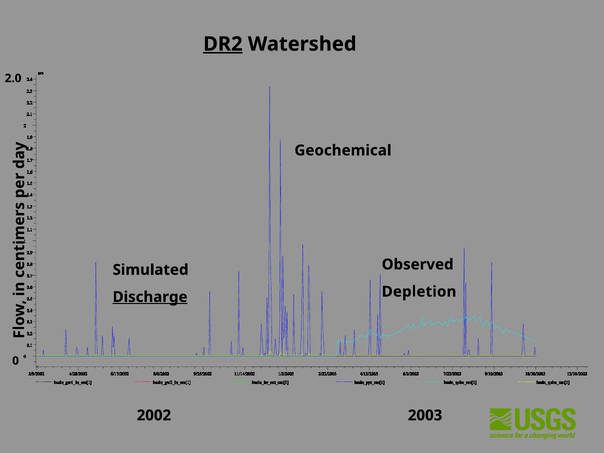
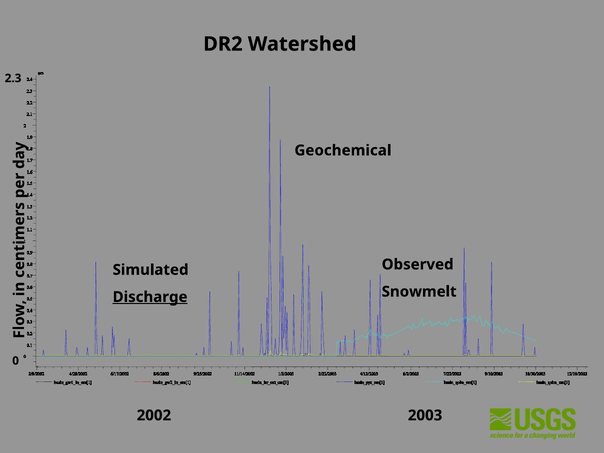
DR2 underline: present -> none
2.0: 2.0 -> 2.3
Depletion: Depletion -> Snowmelt
